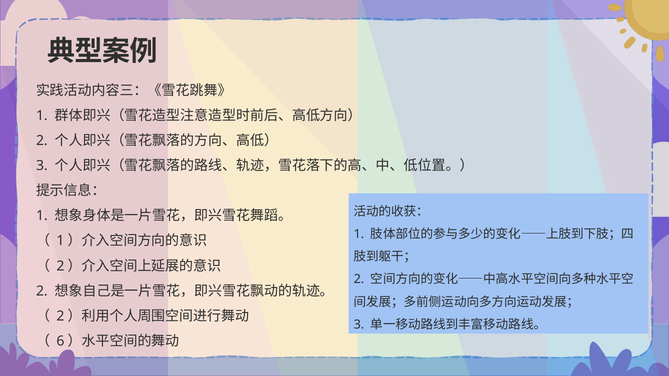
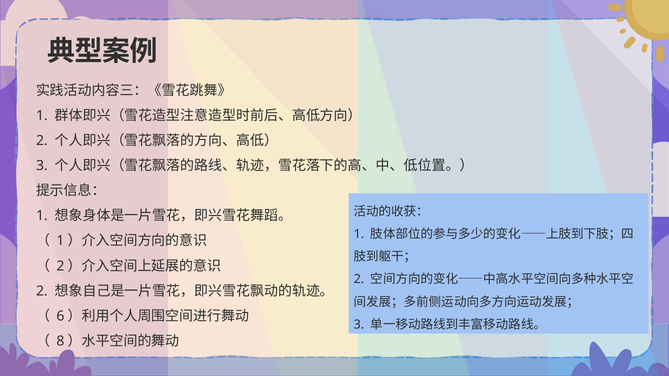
2 at (60, 316): 2 -> 6
6: 6 -> 8
